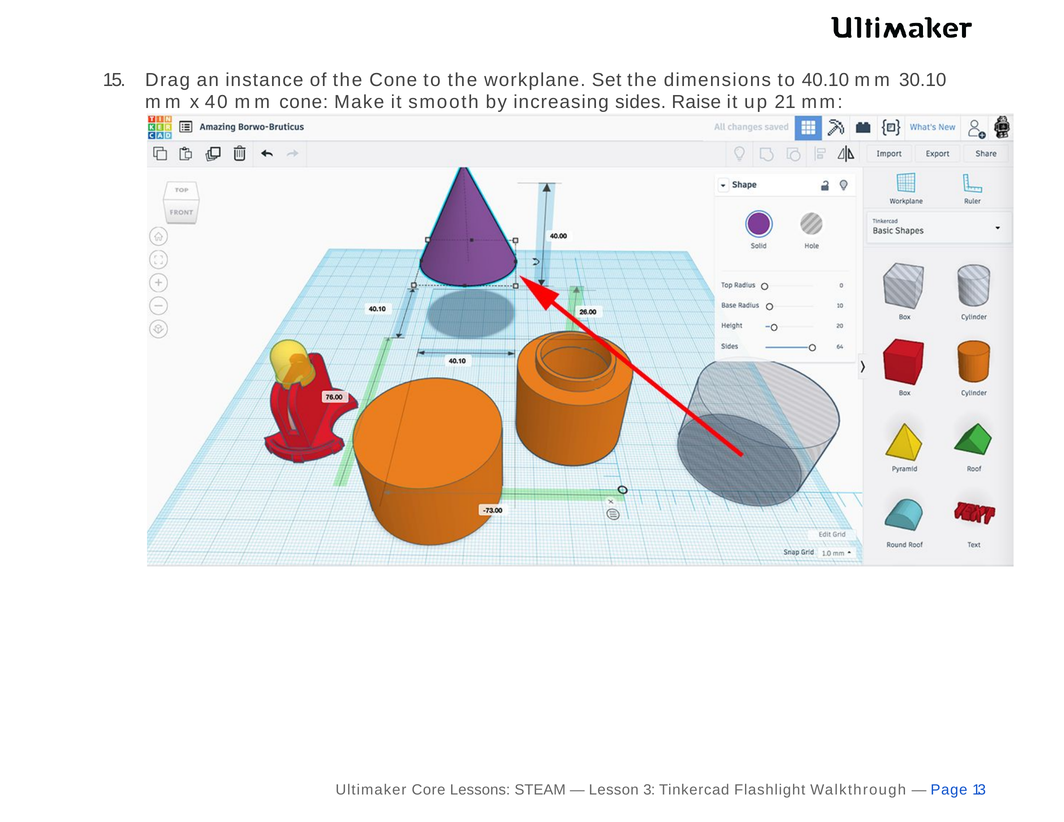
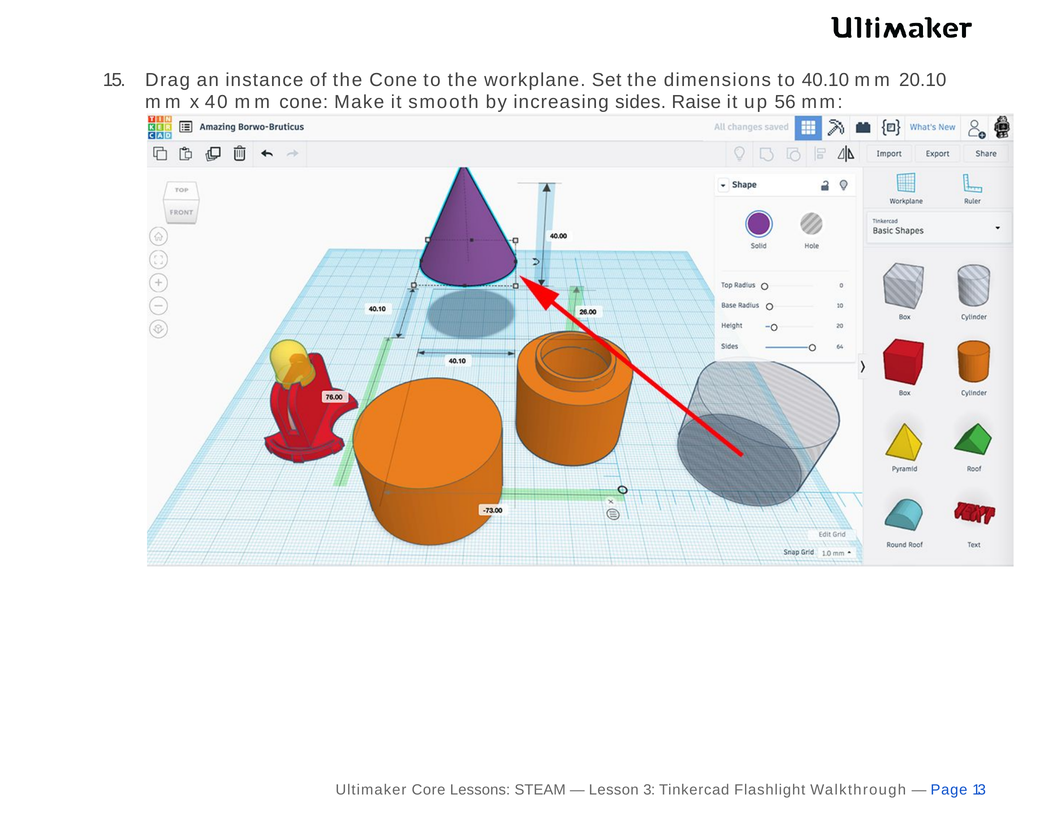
30.10: 30.10 -> 20.10
21: 21 -> 56
